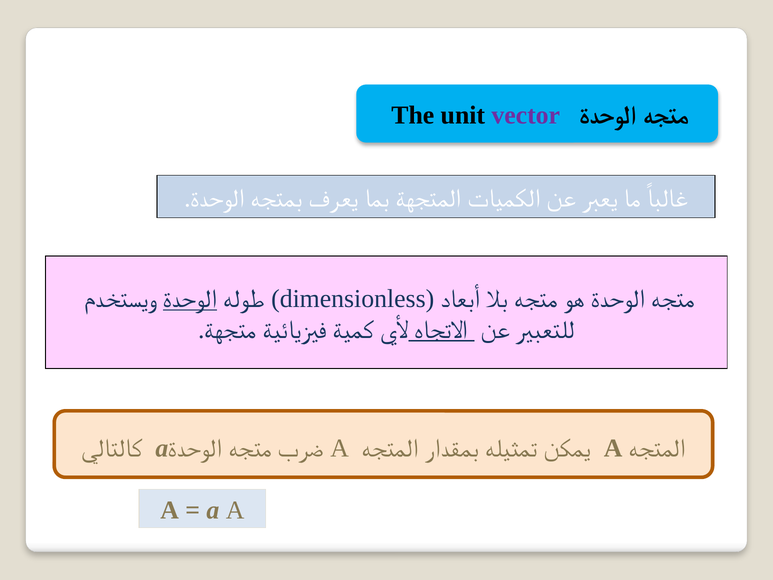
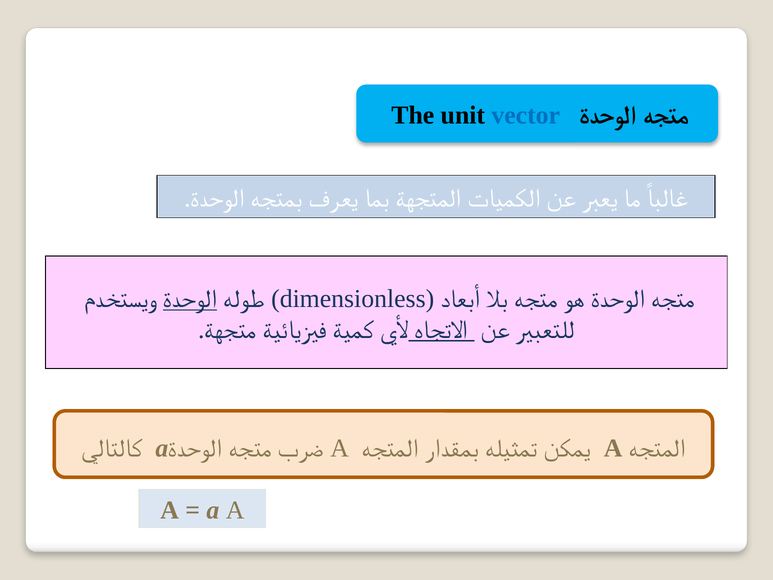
vector colour: purple -> blue
